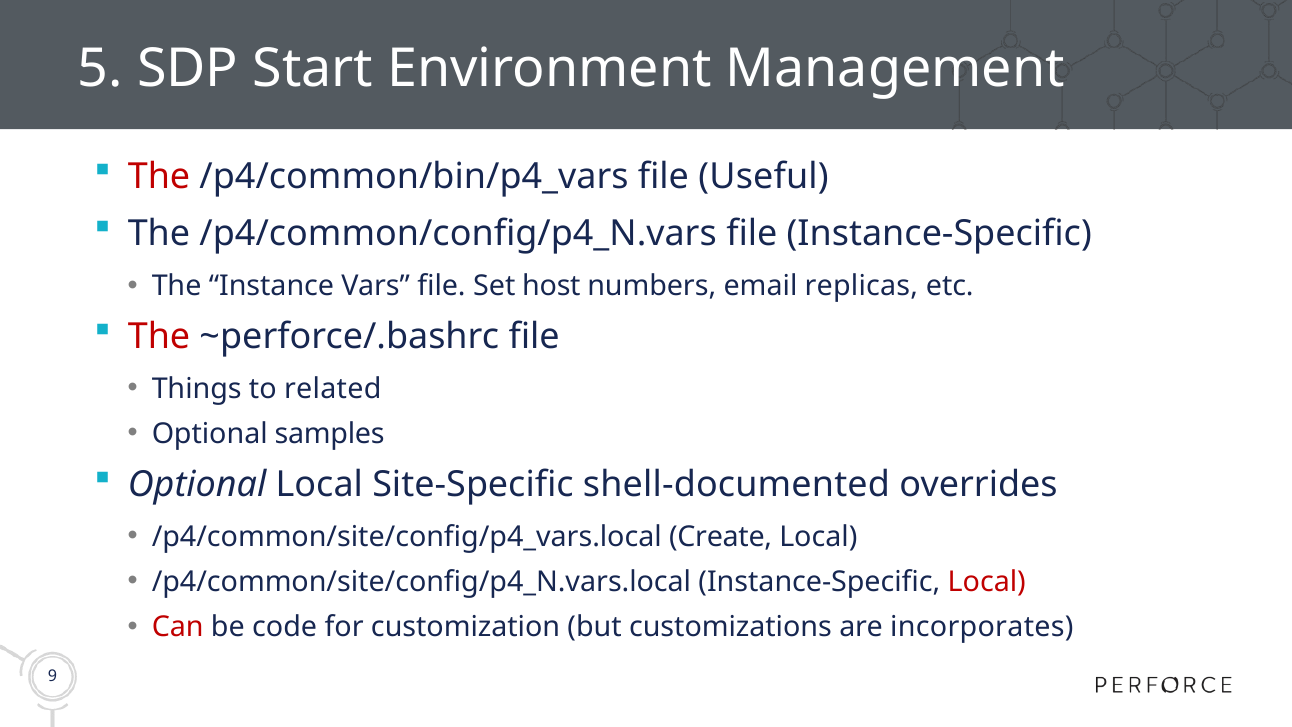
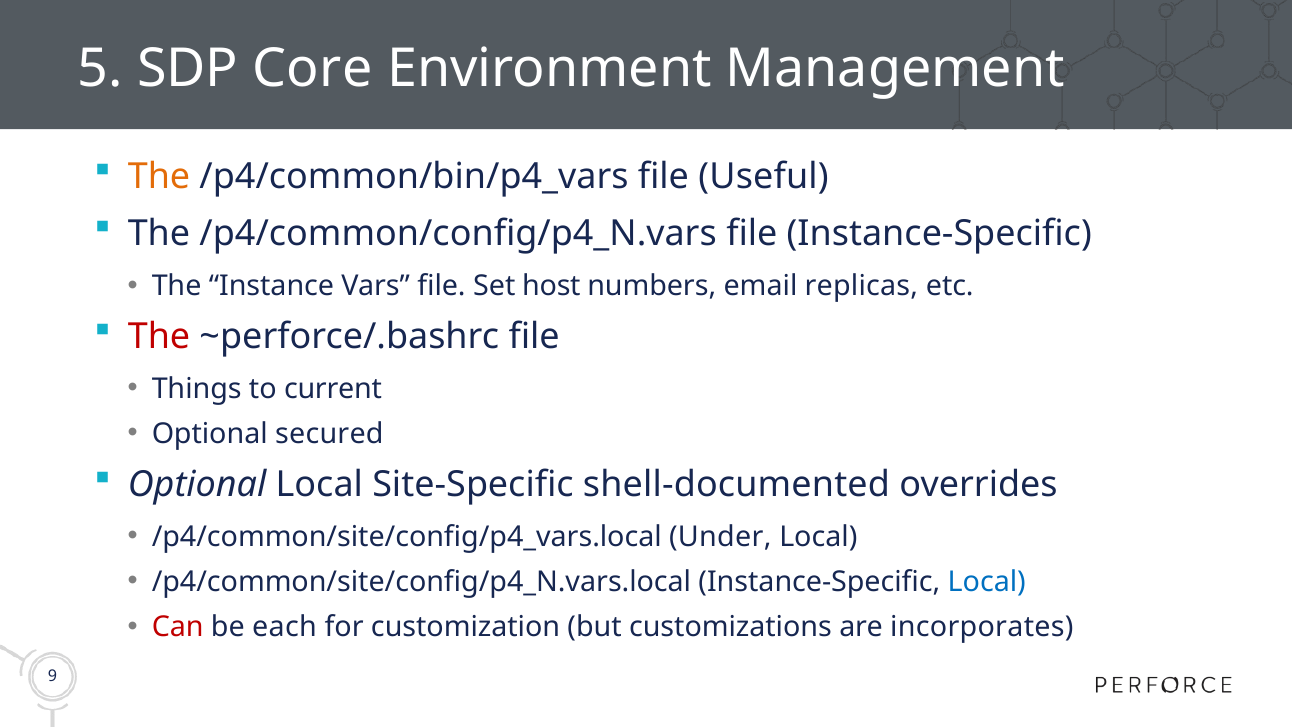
Start: Start -> Core
The at (159, 176) colour: red -> orange
related: related -> current
samples: samples -> secured
Create: Create -> Under
Local at (987, 582) colour: red -> blue
code: code -> each
